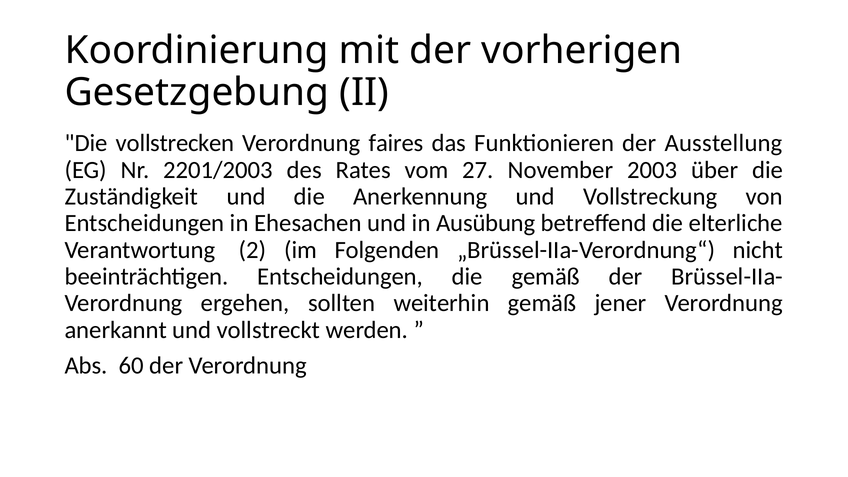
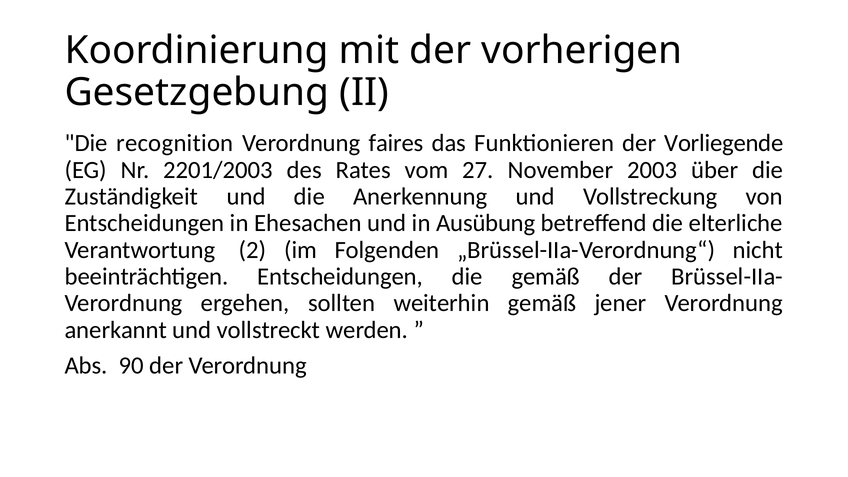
vollstrecken: vollstrecken -> recognition
Ausstellung: Ausstellung -> Vorliegende
60: 60 -> 90
